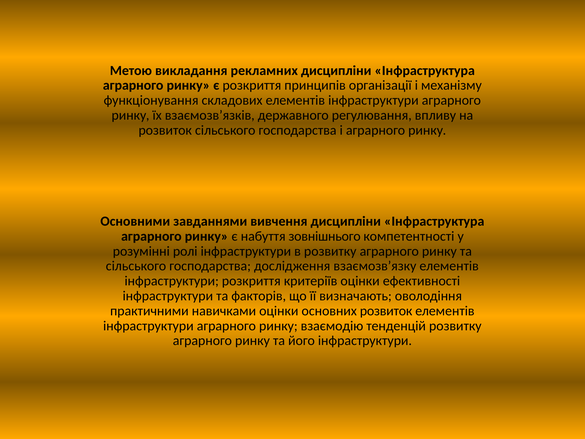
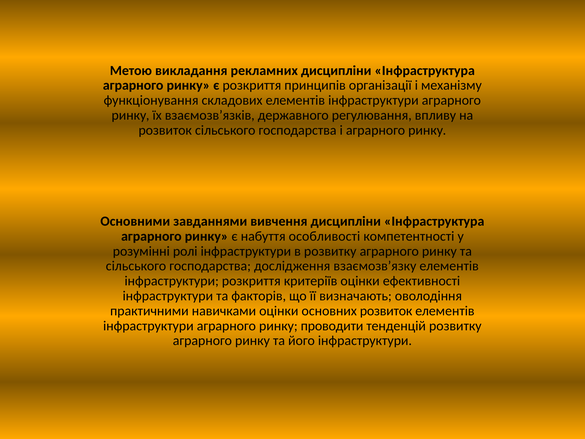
зовнішнього: зовнішнього -> особливості
взаємодію: взаємодію -> проводити
